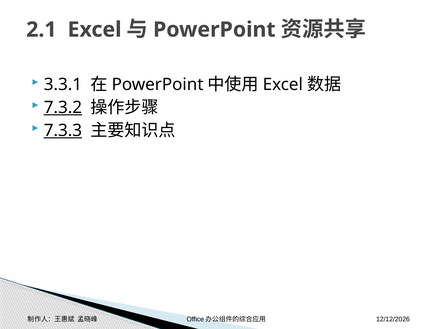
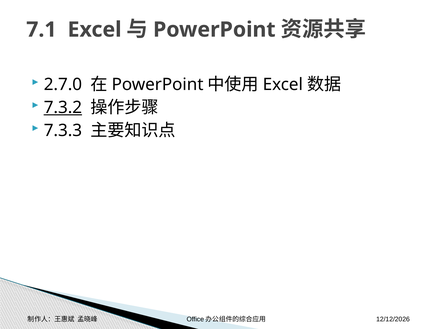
2.1: 2.1 -> 7.1
3.3.1: 3.3.1 -> 2.7.0
7.3.3 underline: present -> none
